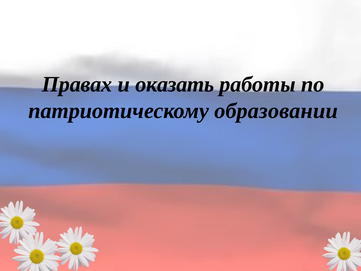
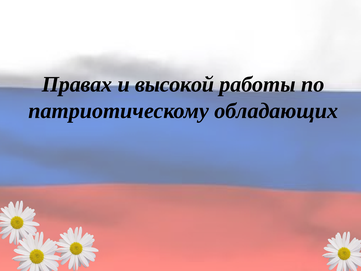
оказать: оказать -> высокой
образовании: образовании -> обладающих
